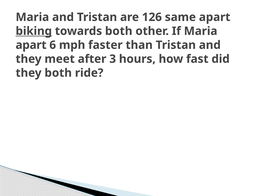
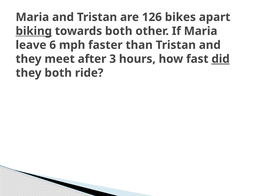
same: same -> bikes
apart at (31, 45): apart -> leave
did underline: none -> present
